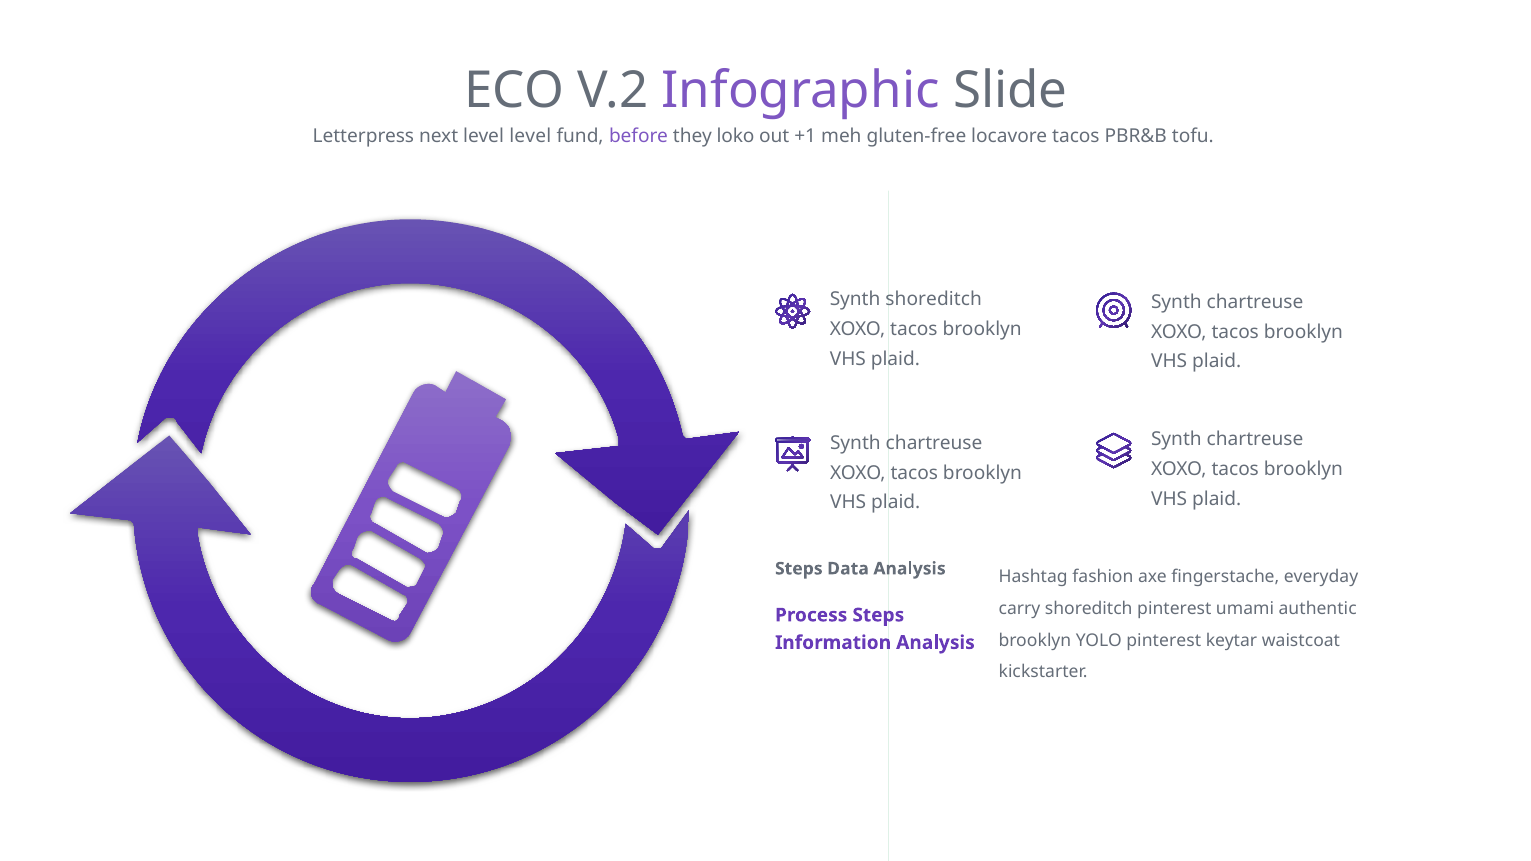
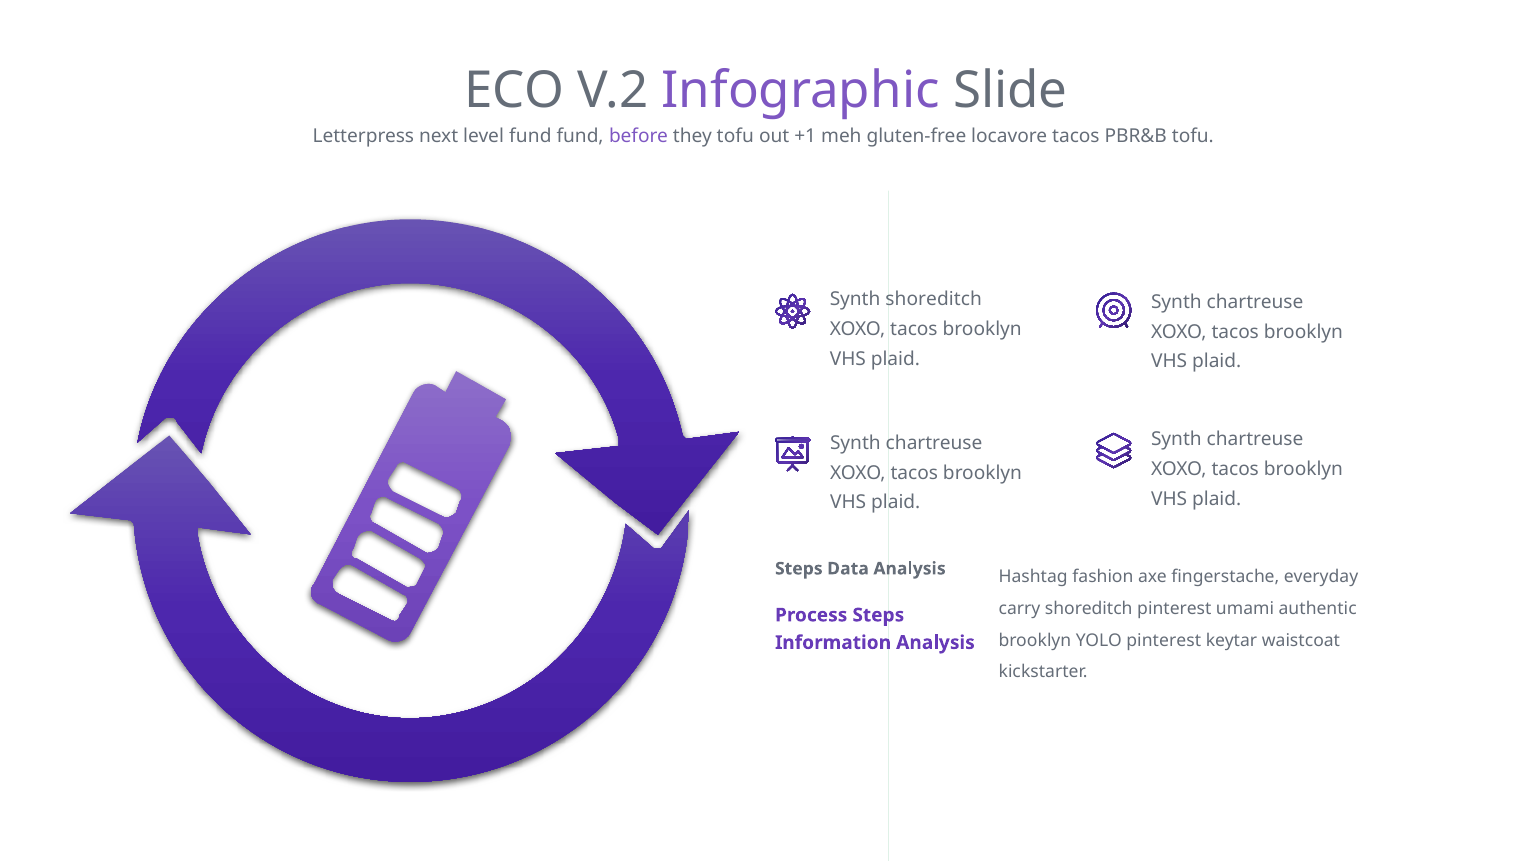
level level: level -> fund
they loko: loko -> tofu
